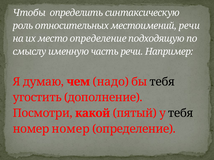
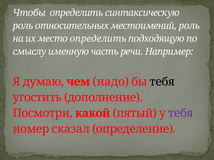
местоимений речи: речи -> роль
место определение: определение -> определить
тебя at (181, 114) colour: black -> purple
номер номер: номер -> сказал
